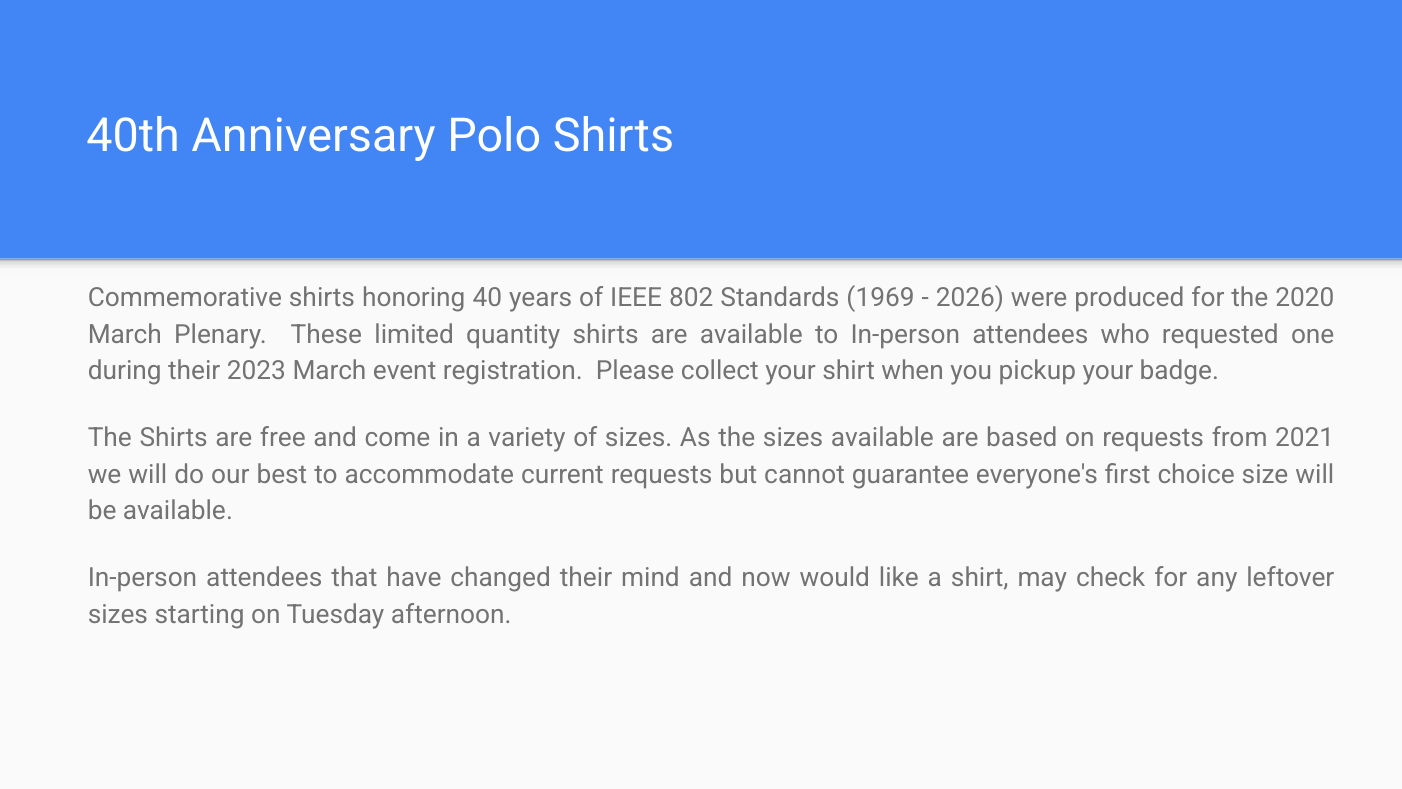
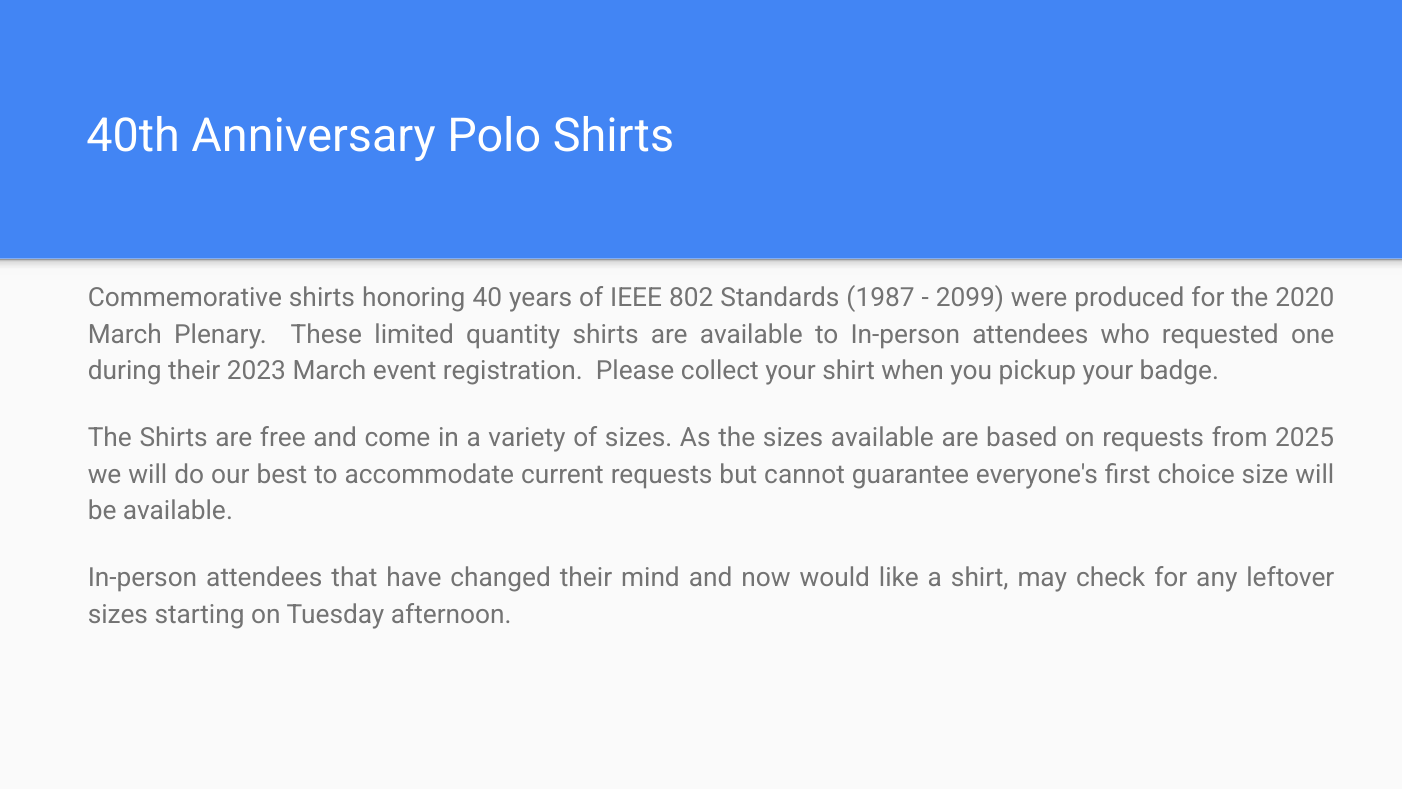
1969: 1969 -> 1987
2026: 2026 -> 2099
2021: 2021 -> 2025
